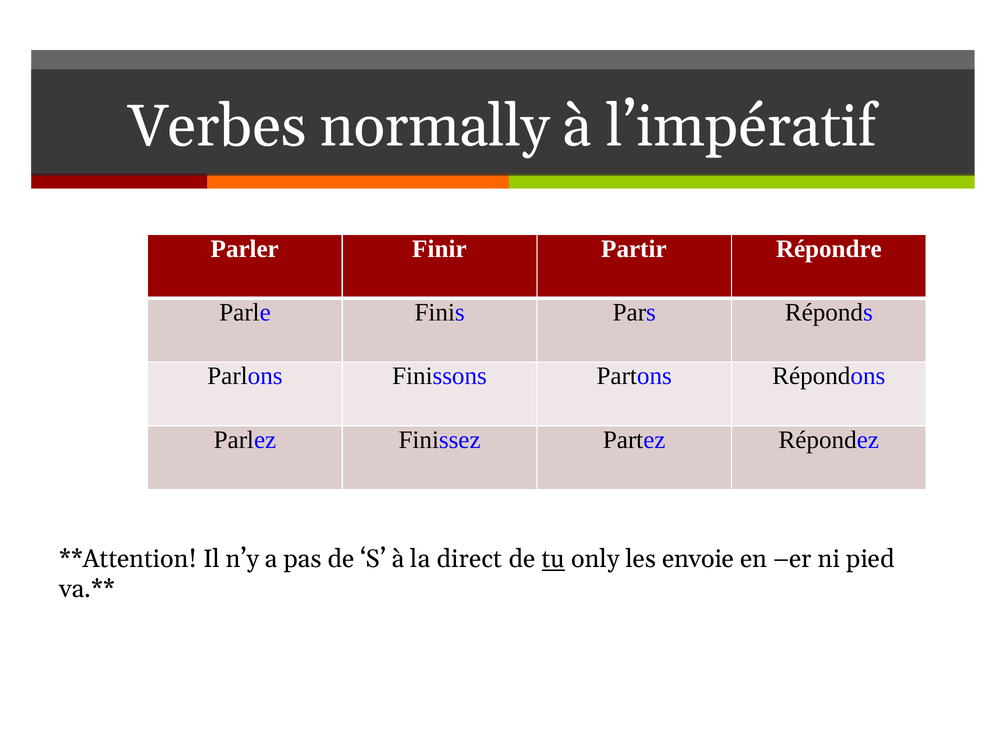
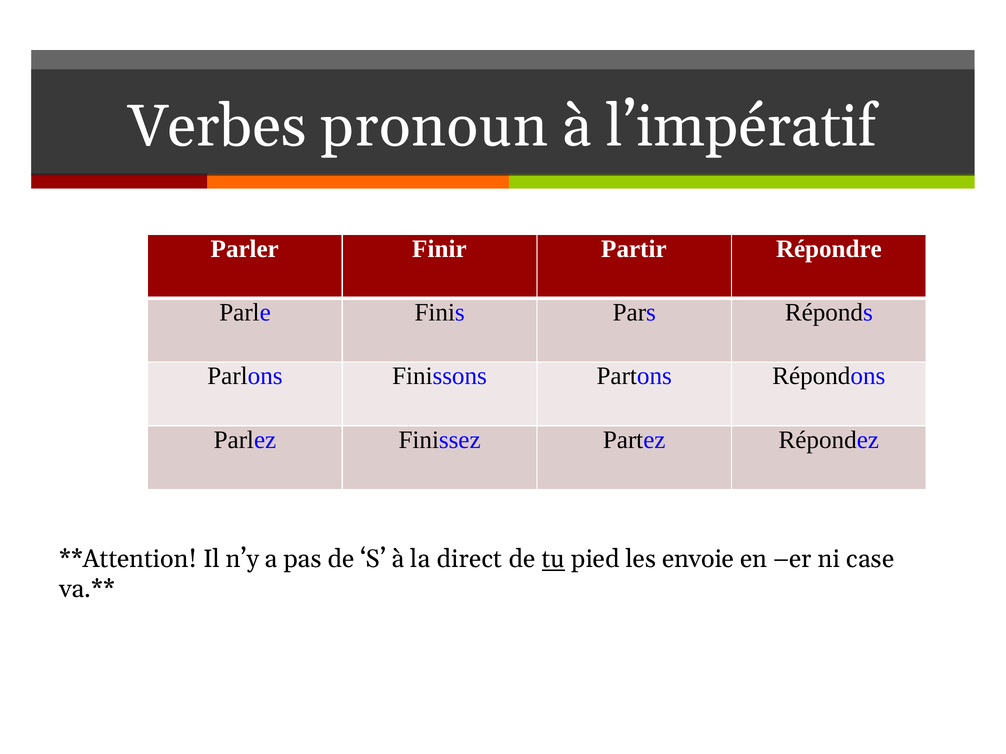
normally: normally -> pronoun
only: only -> pied
pied: pied -> case
